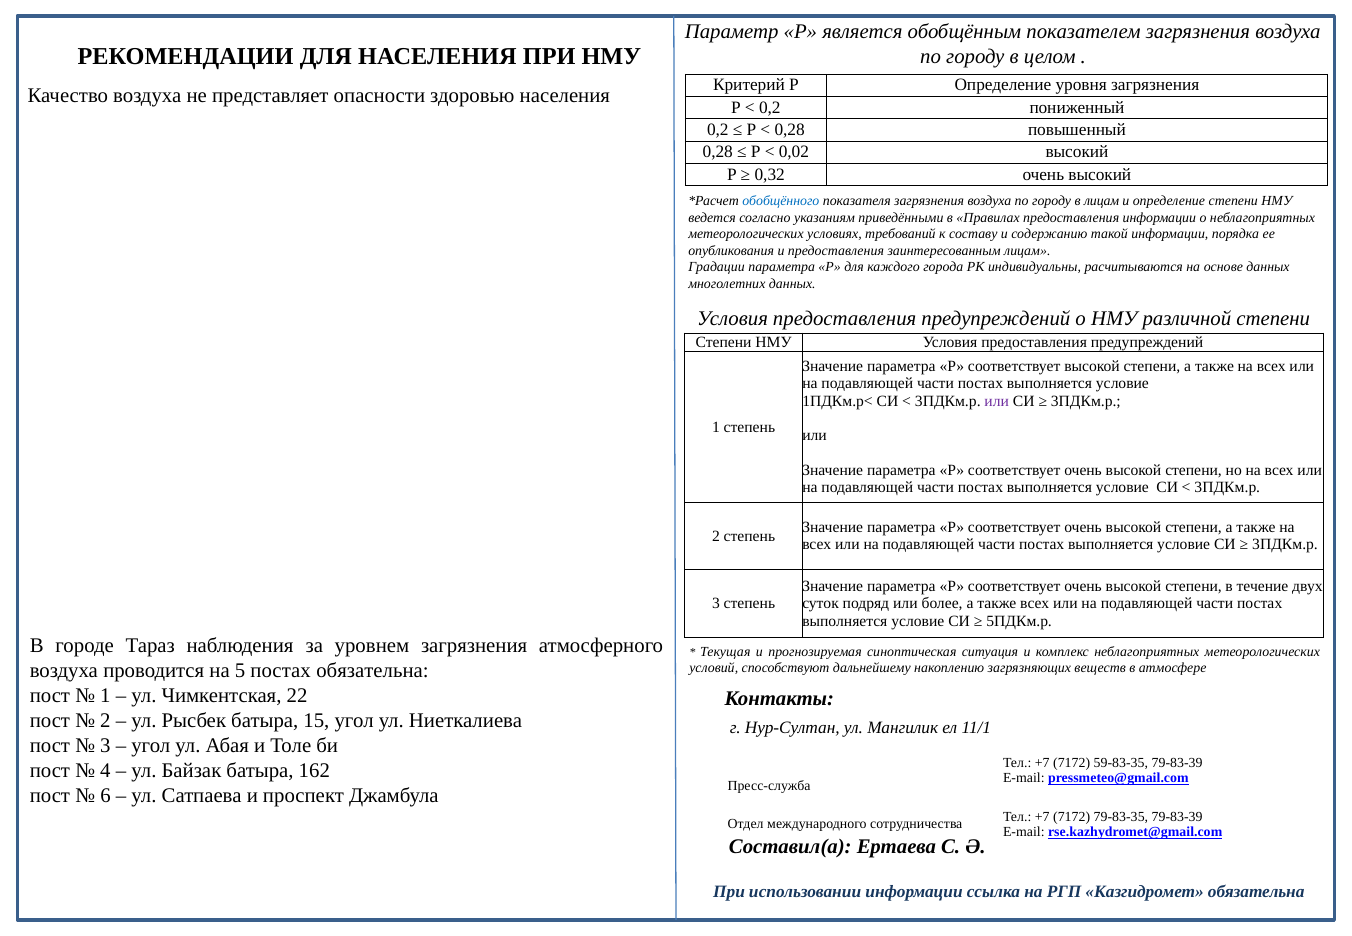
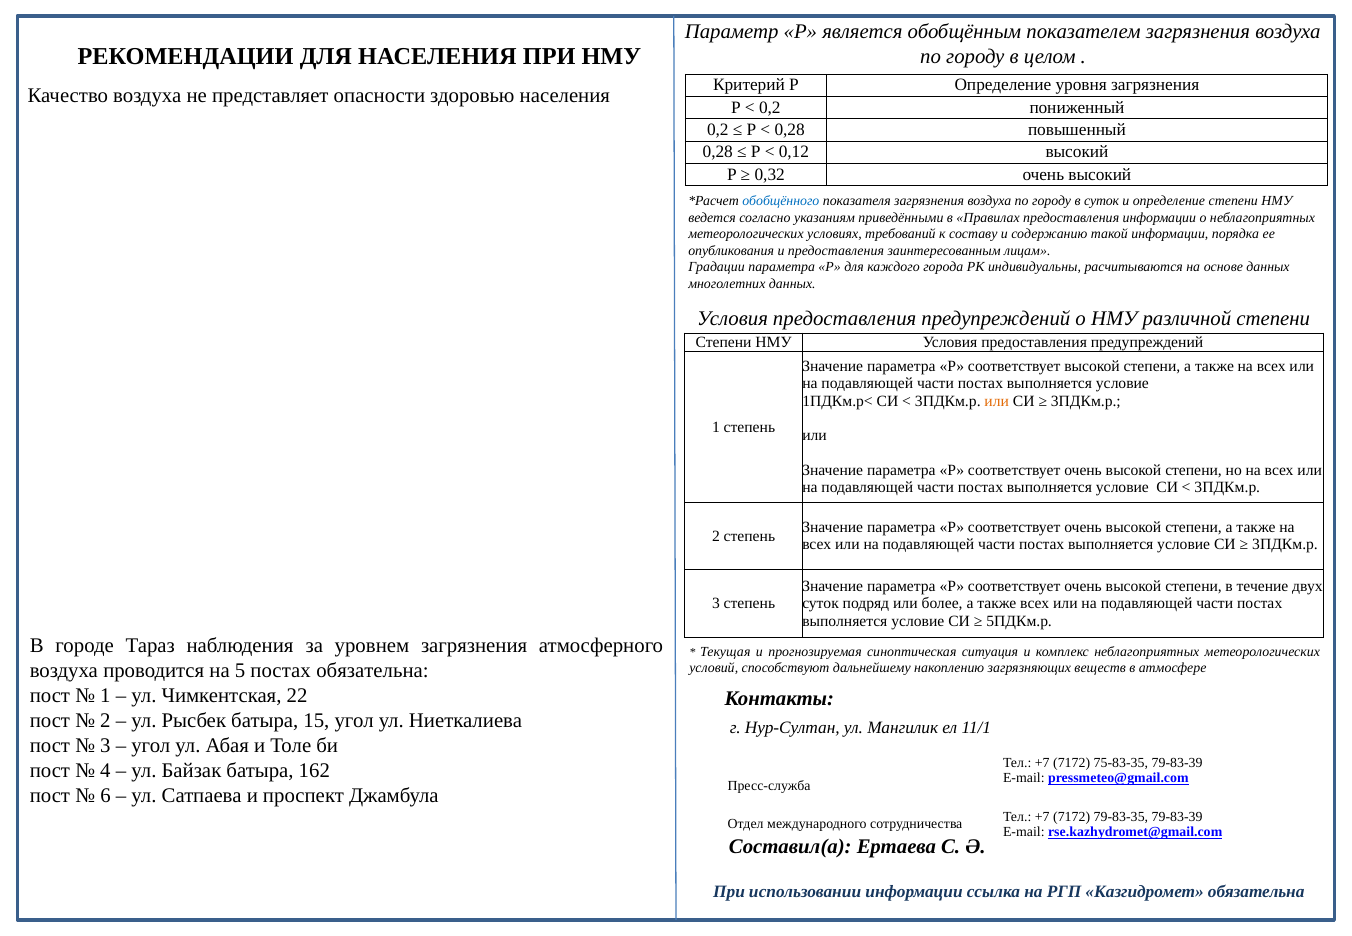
0,02: 0,02 -> 0,12
в лицам: лицам -> суток
или at (997, 401) colour: purple -> orange
59-83-35: 59-83-35 -> 75-83-35
